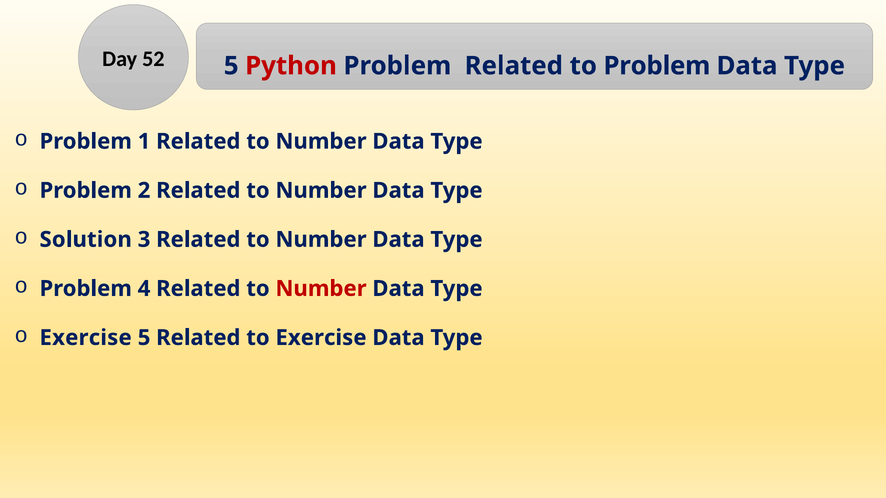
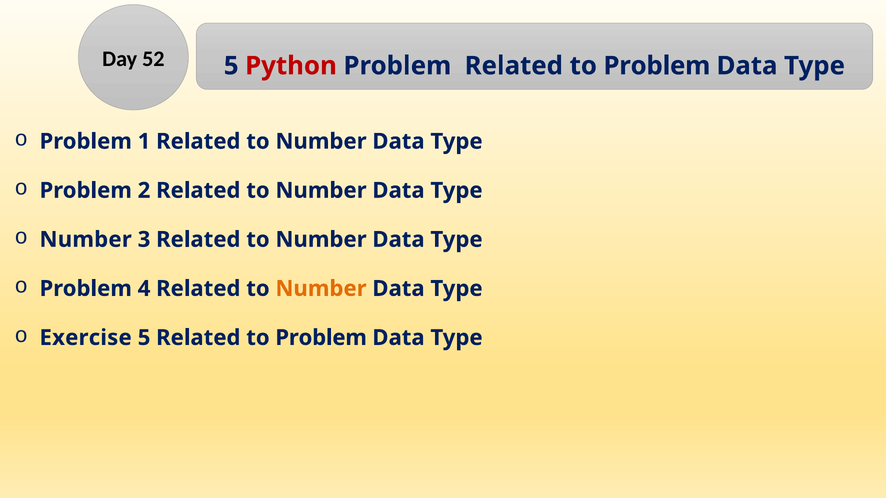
Solution at (86, 240): Solution -> Number
Number at (321, 289) colour: red -> orange
5 Related to Exercise: Exercise -> Problem
